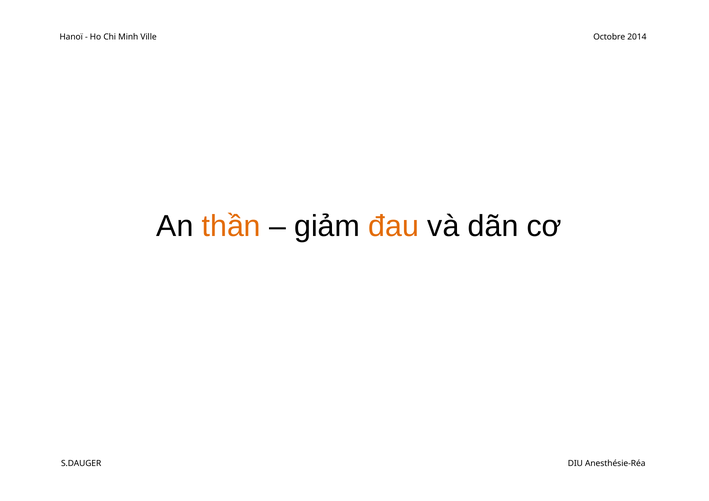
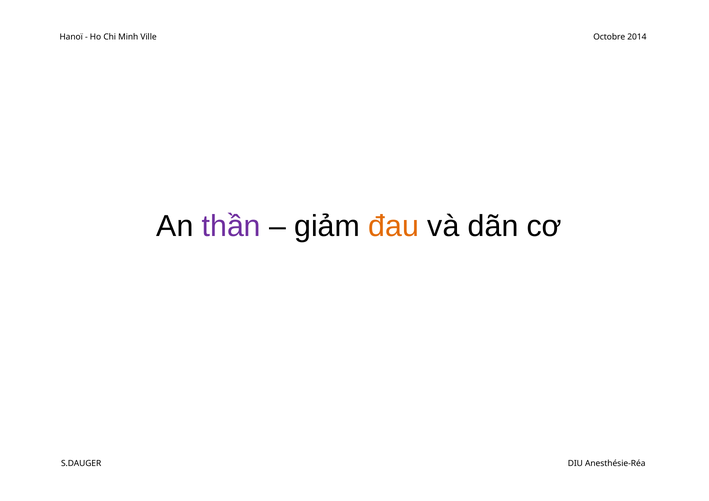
thần colour: orange -> purple
